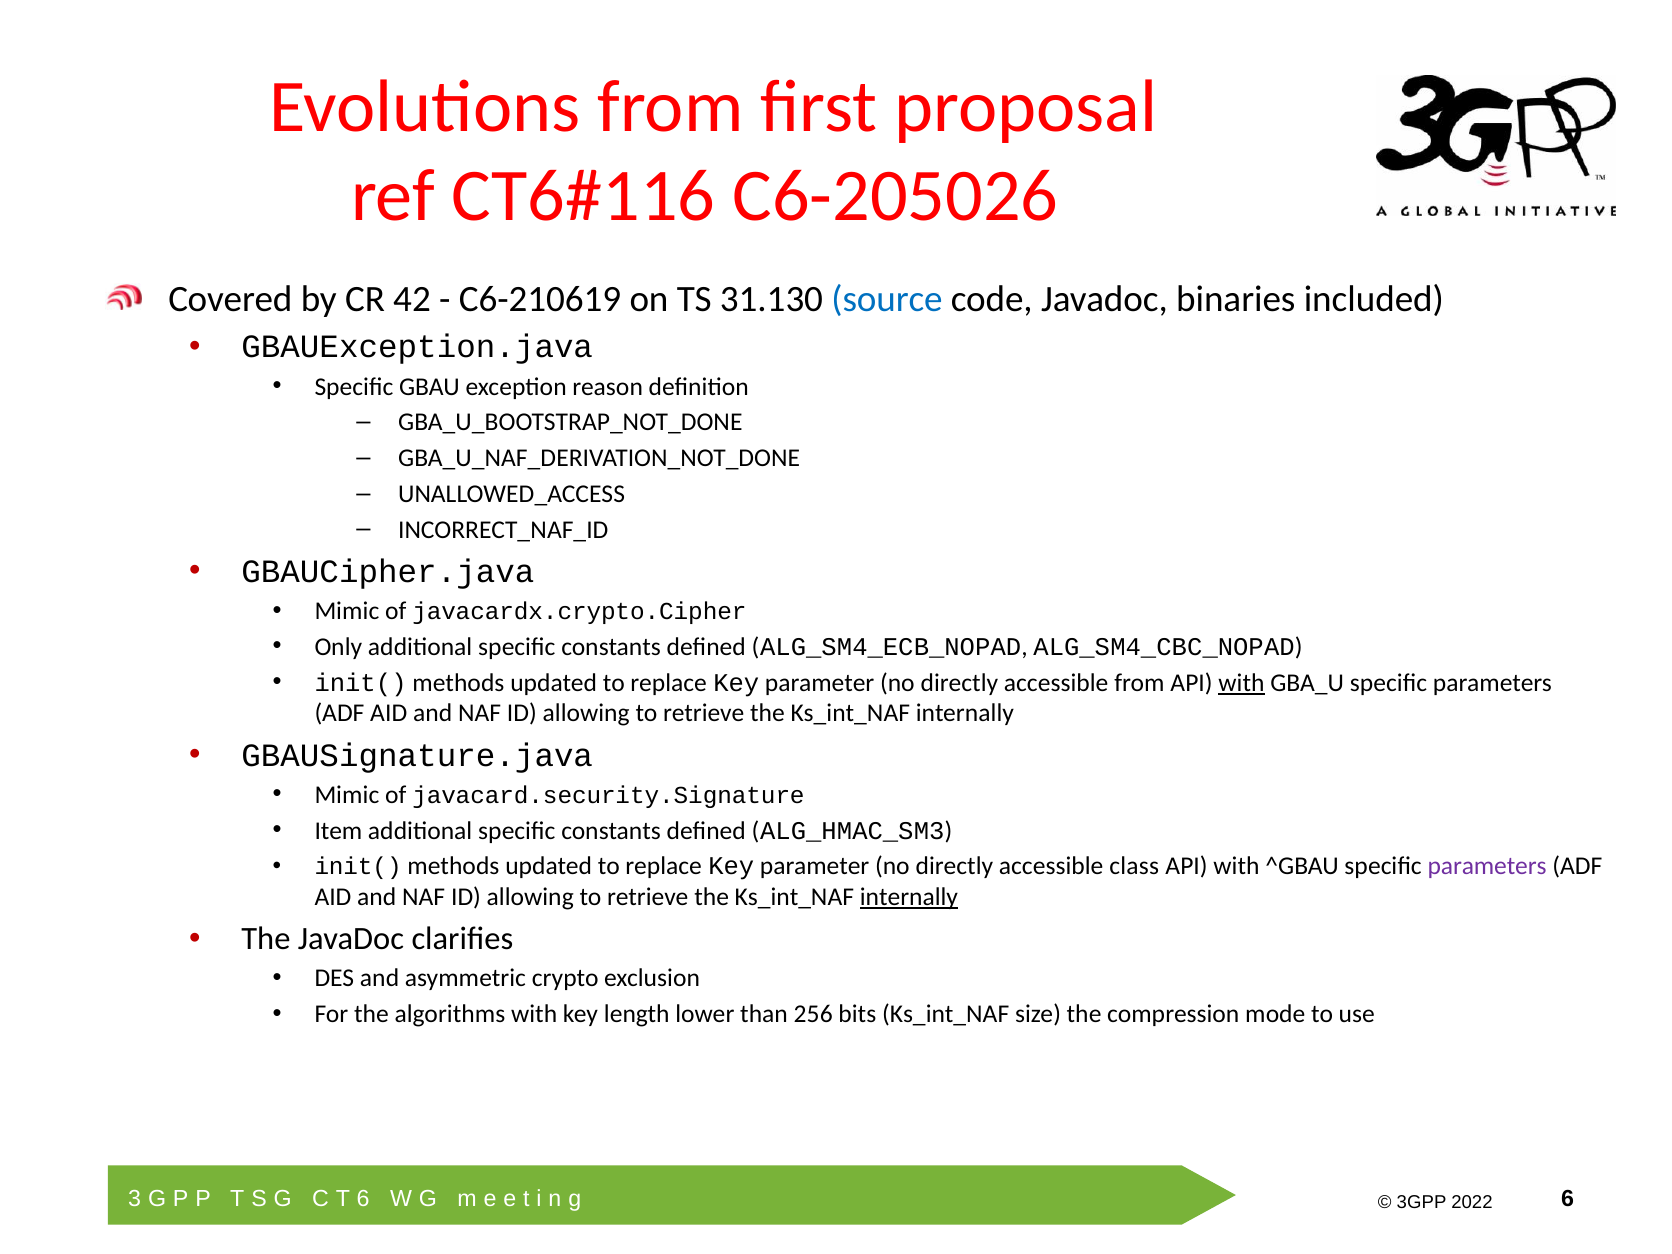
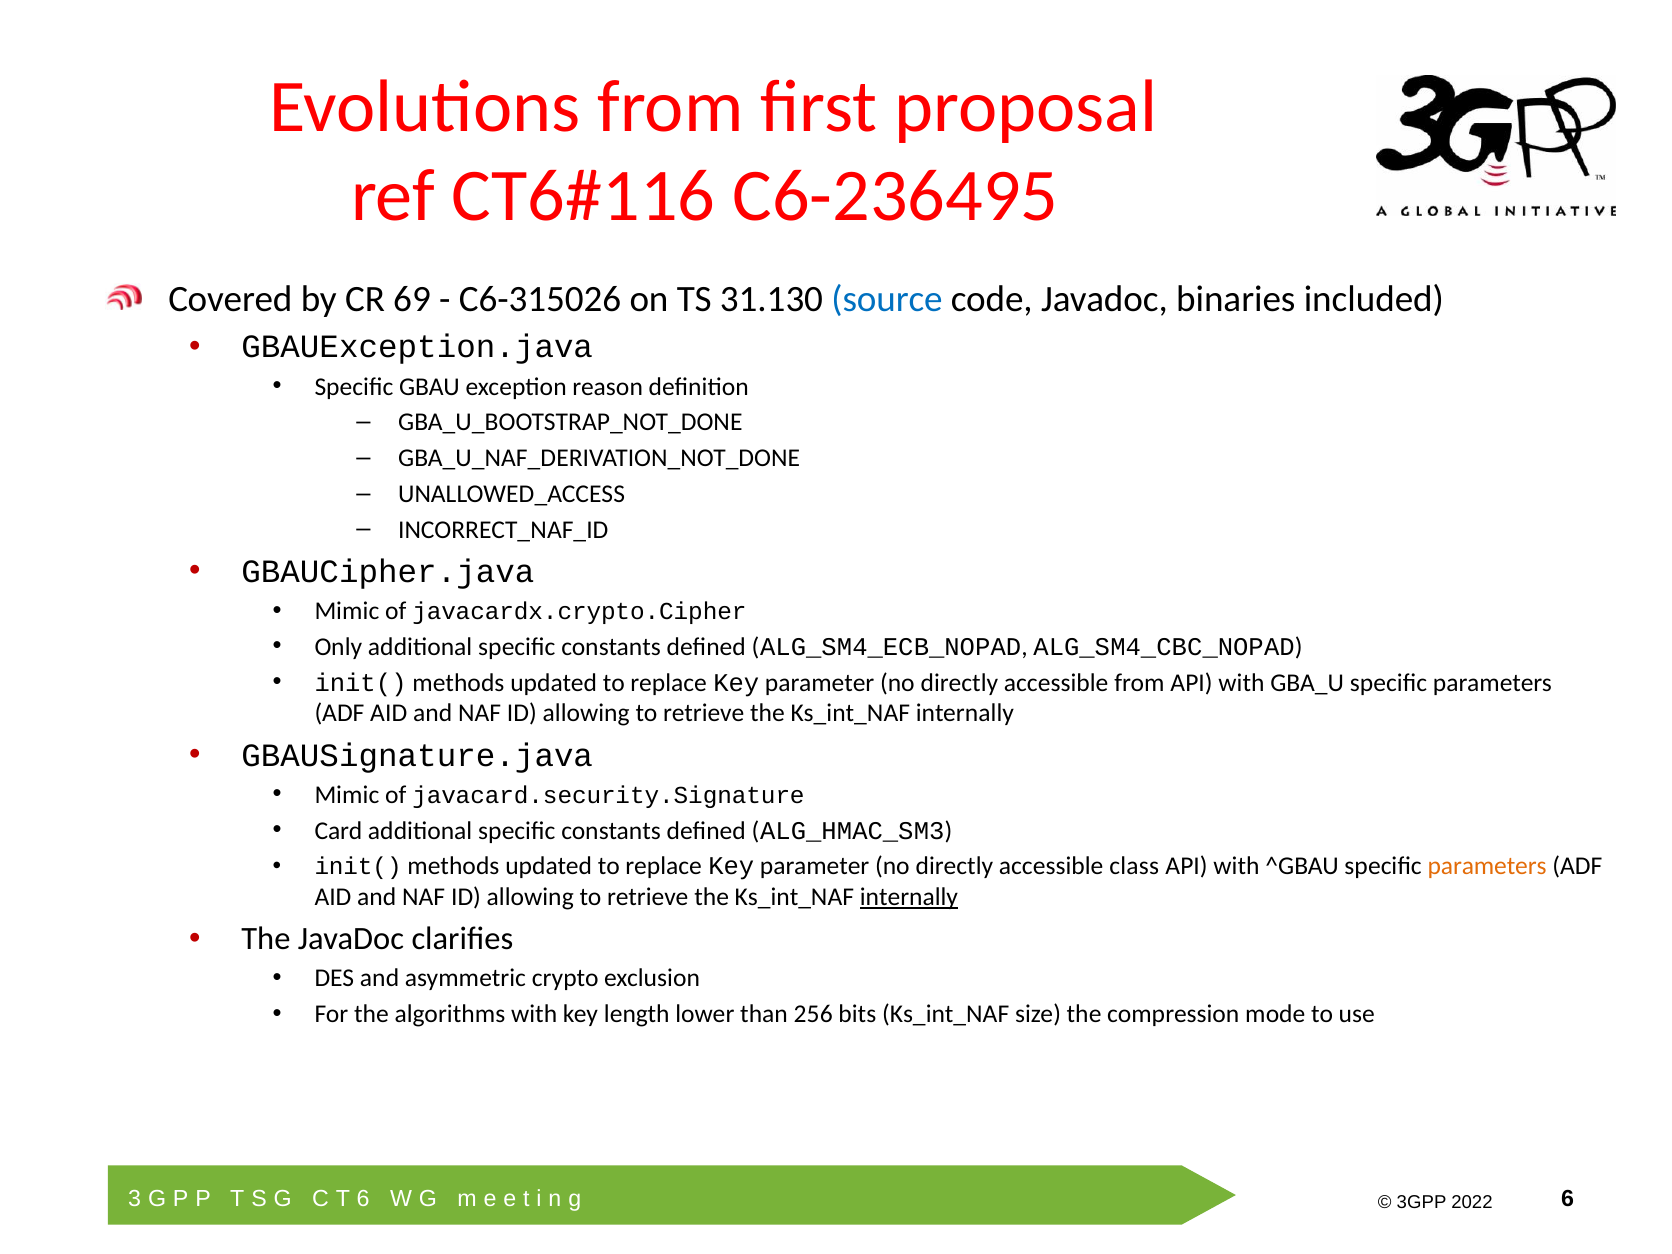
C6-205026: C6-205026 -> C6-236495
42: 42 -> 69
C6-210619: C6-210619 -> C6-315026
with at (1241, 683) underline: present -> none
Item: Item -> Card
parameters at (1487, 866) colour: purple -> orange
